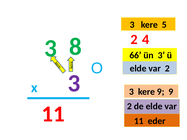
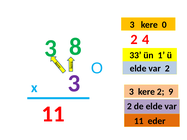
5: 5 -> 0
66: 66 -> 33
ün 3: 3 -> 1
kere 9: 9 -> 2
